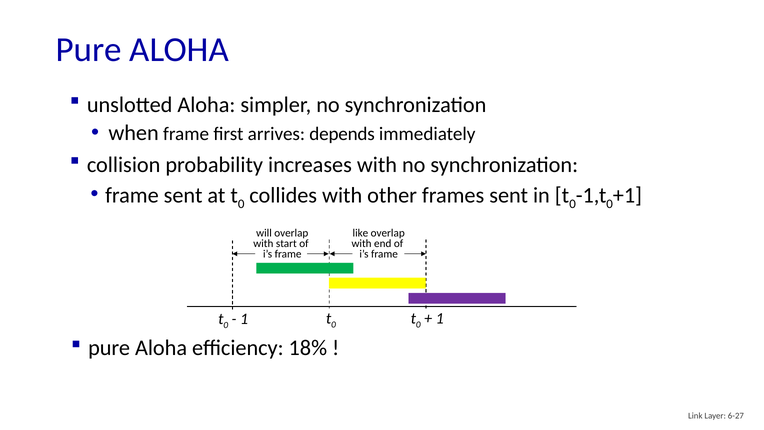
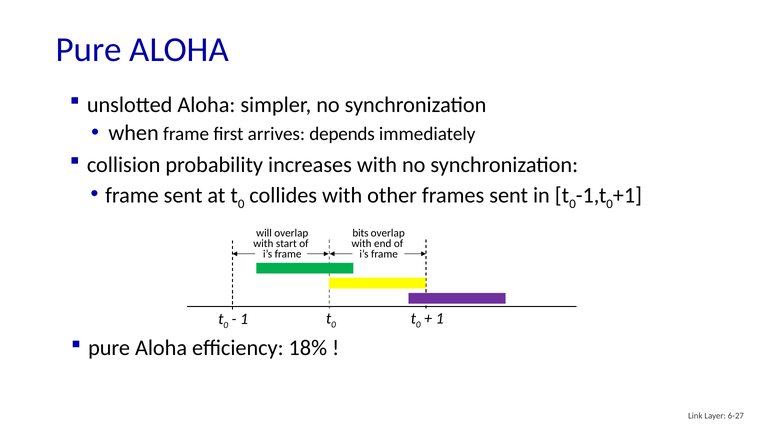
like: like -> bits
